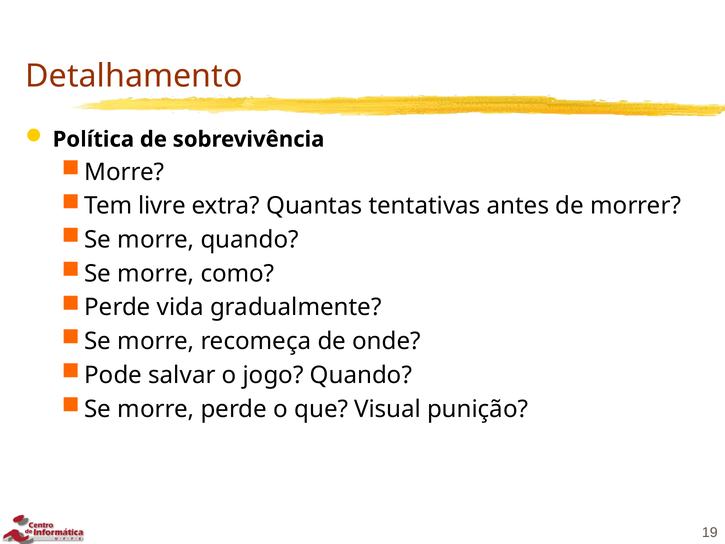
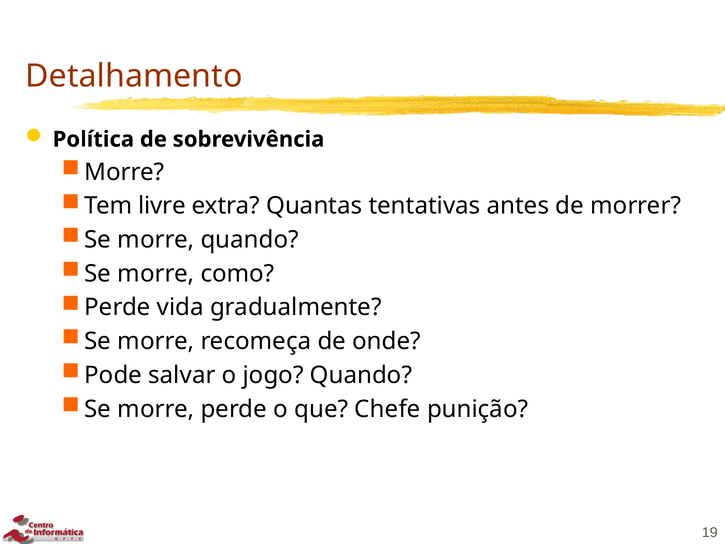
Visual: Visual -> Chefe
